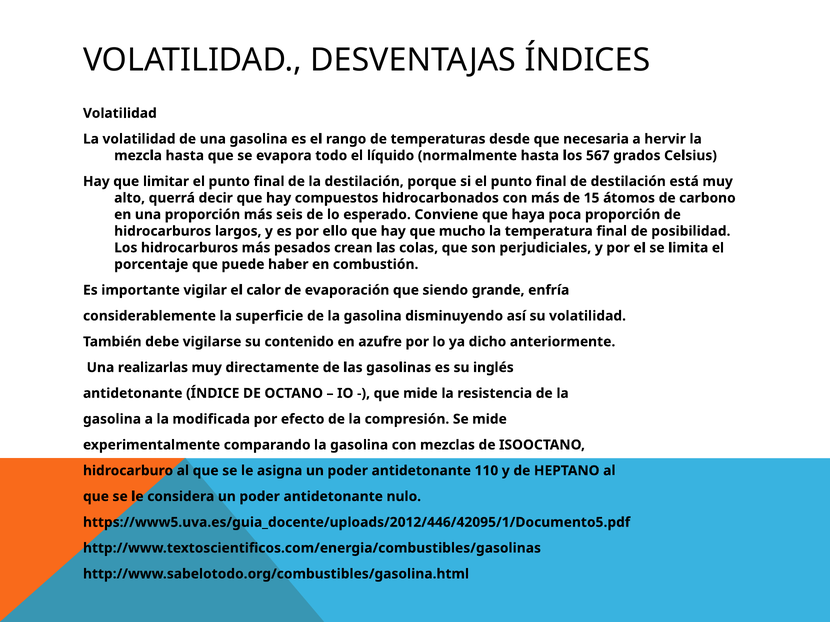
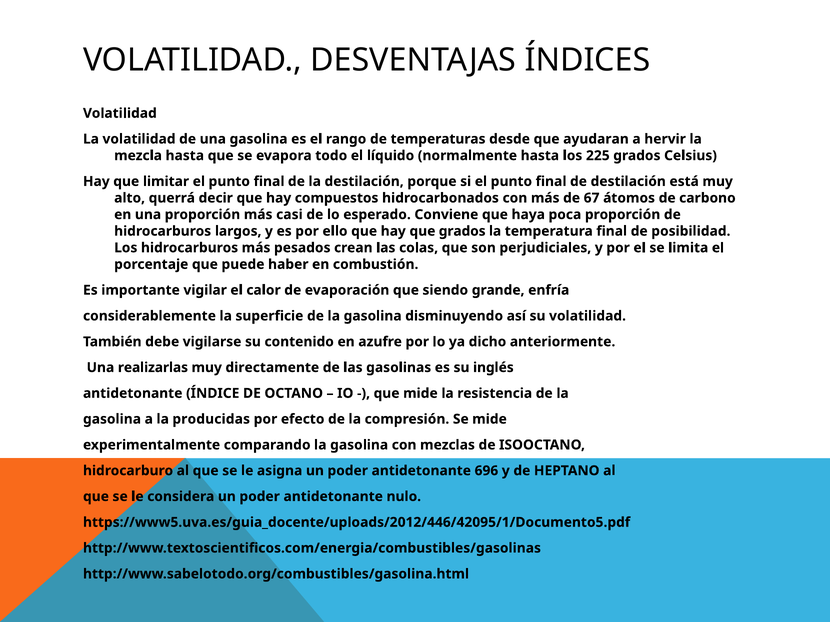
necesaria: necesaria -> ayudaran
567: 567 -> 225
15: 15 -> 67
seis: seis -> casi
que mucho: mucho -> grados
modificada: modificada -> producidas
110: 110 -> 696
